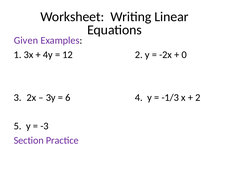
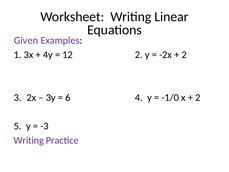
0 at (184, 55): 0 -> 2
-1/3: -1/3 -> -1/0
Section at (29, 140): Section -> Writing
